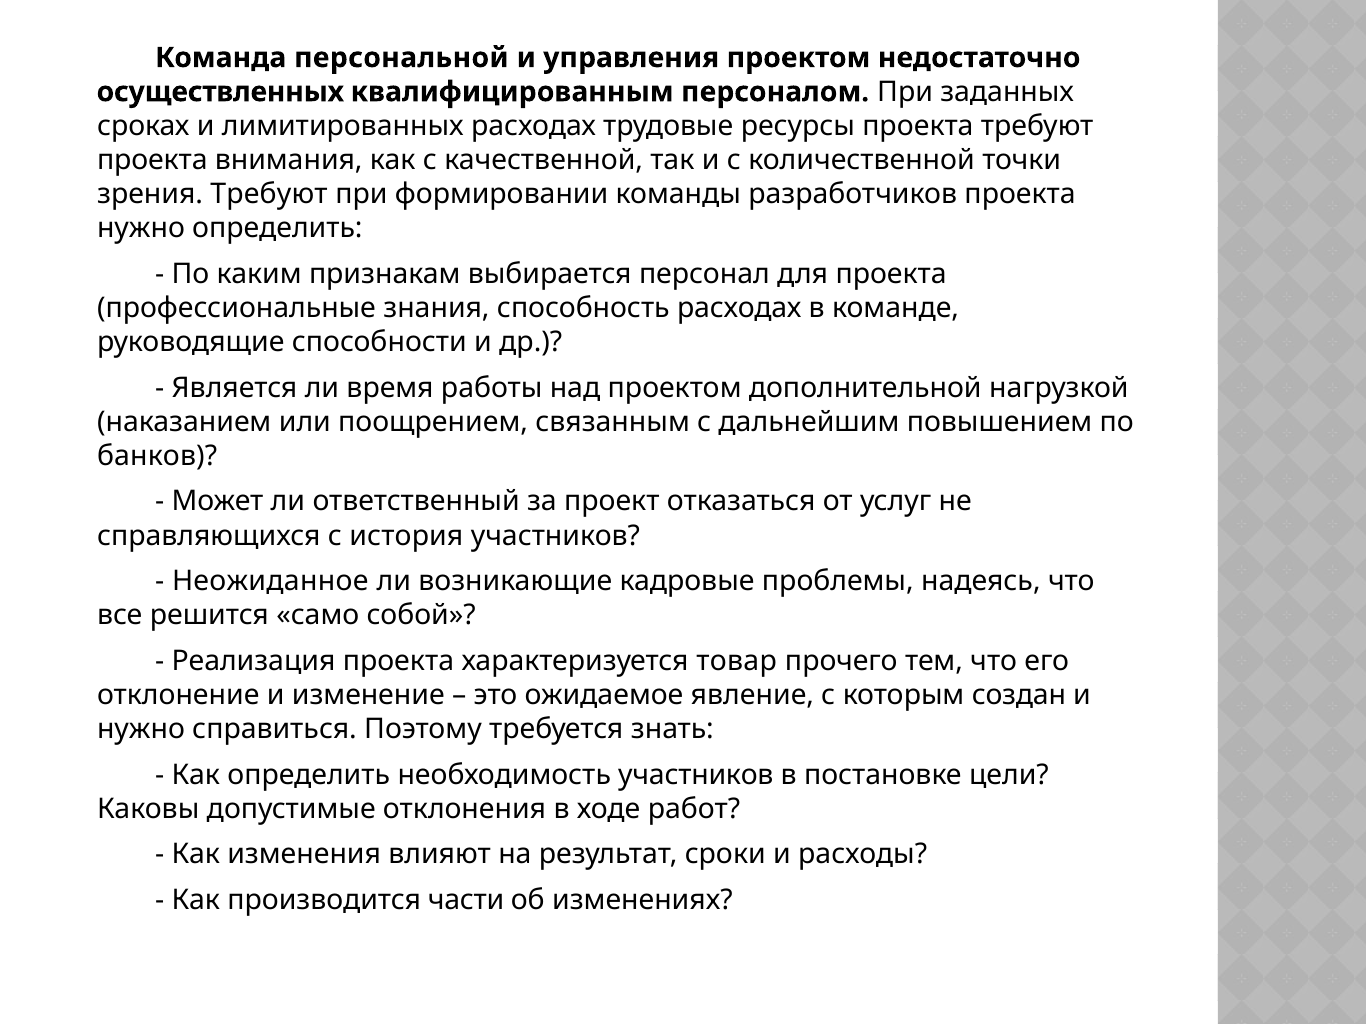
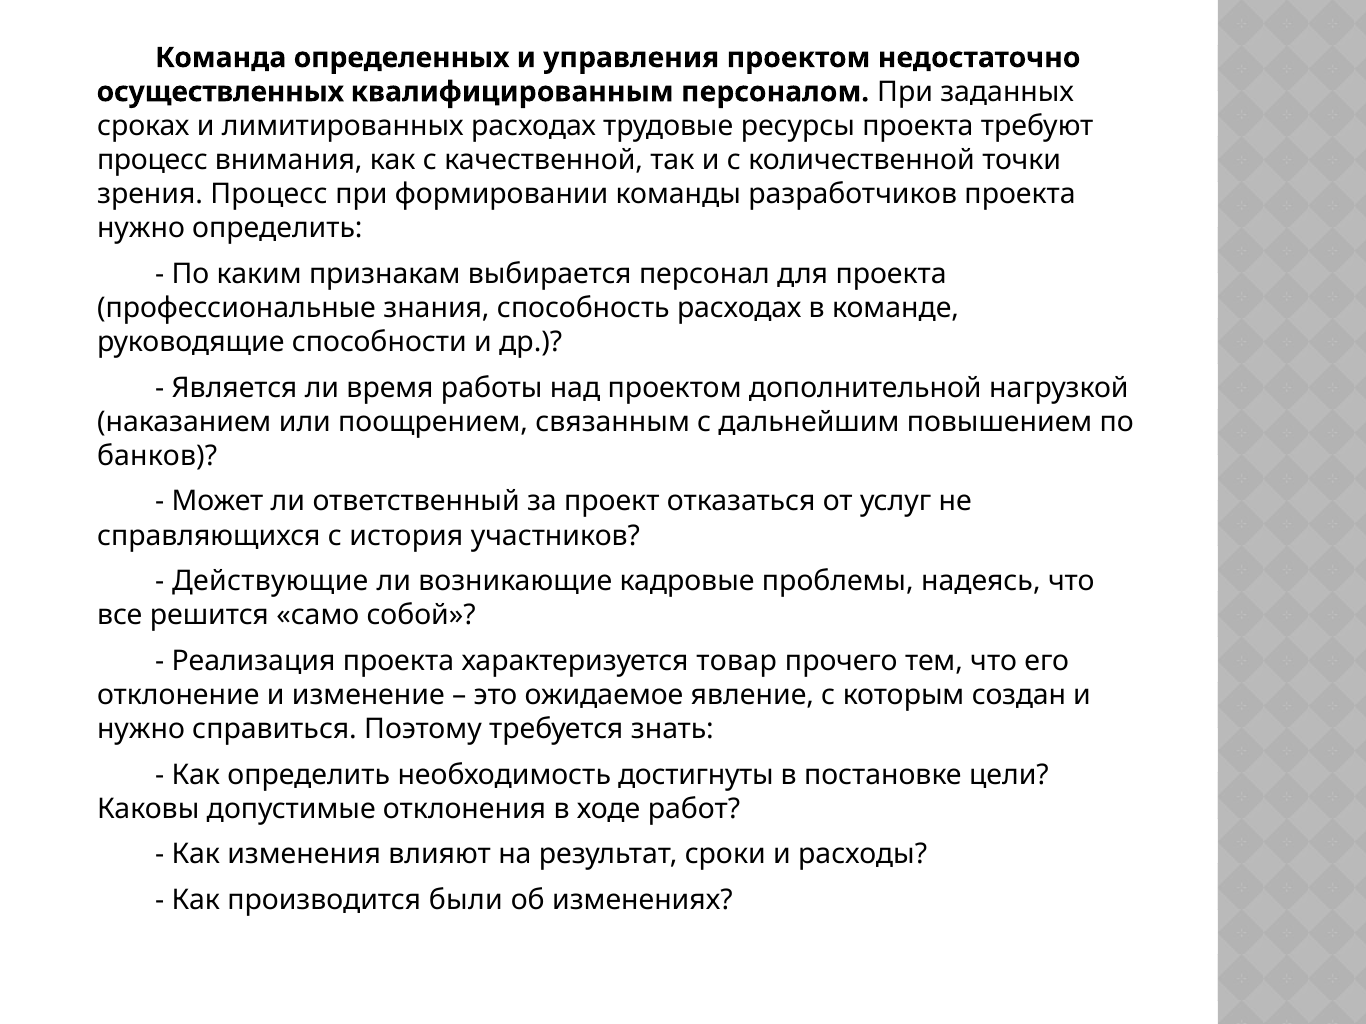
персональной: персональной -> определенных
проекта at (152, 160): проекта -> процесс
зрения Требуют: Требуют -> Процесс
Неожиданное: Неожиданное -> Действующие
необходимость участников: участников -> достигнуты
части: части -> были
